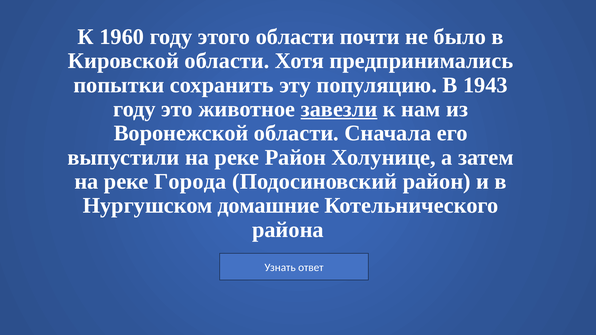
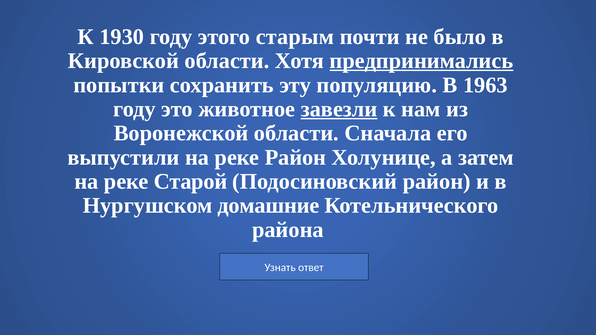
1960: 1960 -> 1930
этого области: области -> старым
предпринимались underline: none -> present
1943: 1943 -> 1963
Города: Города -> Старой
